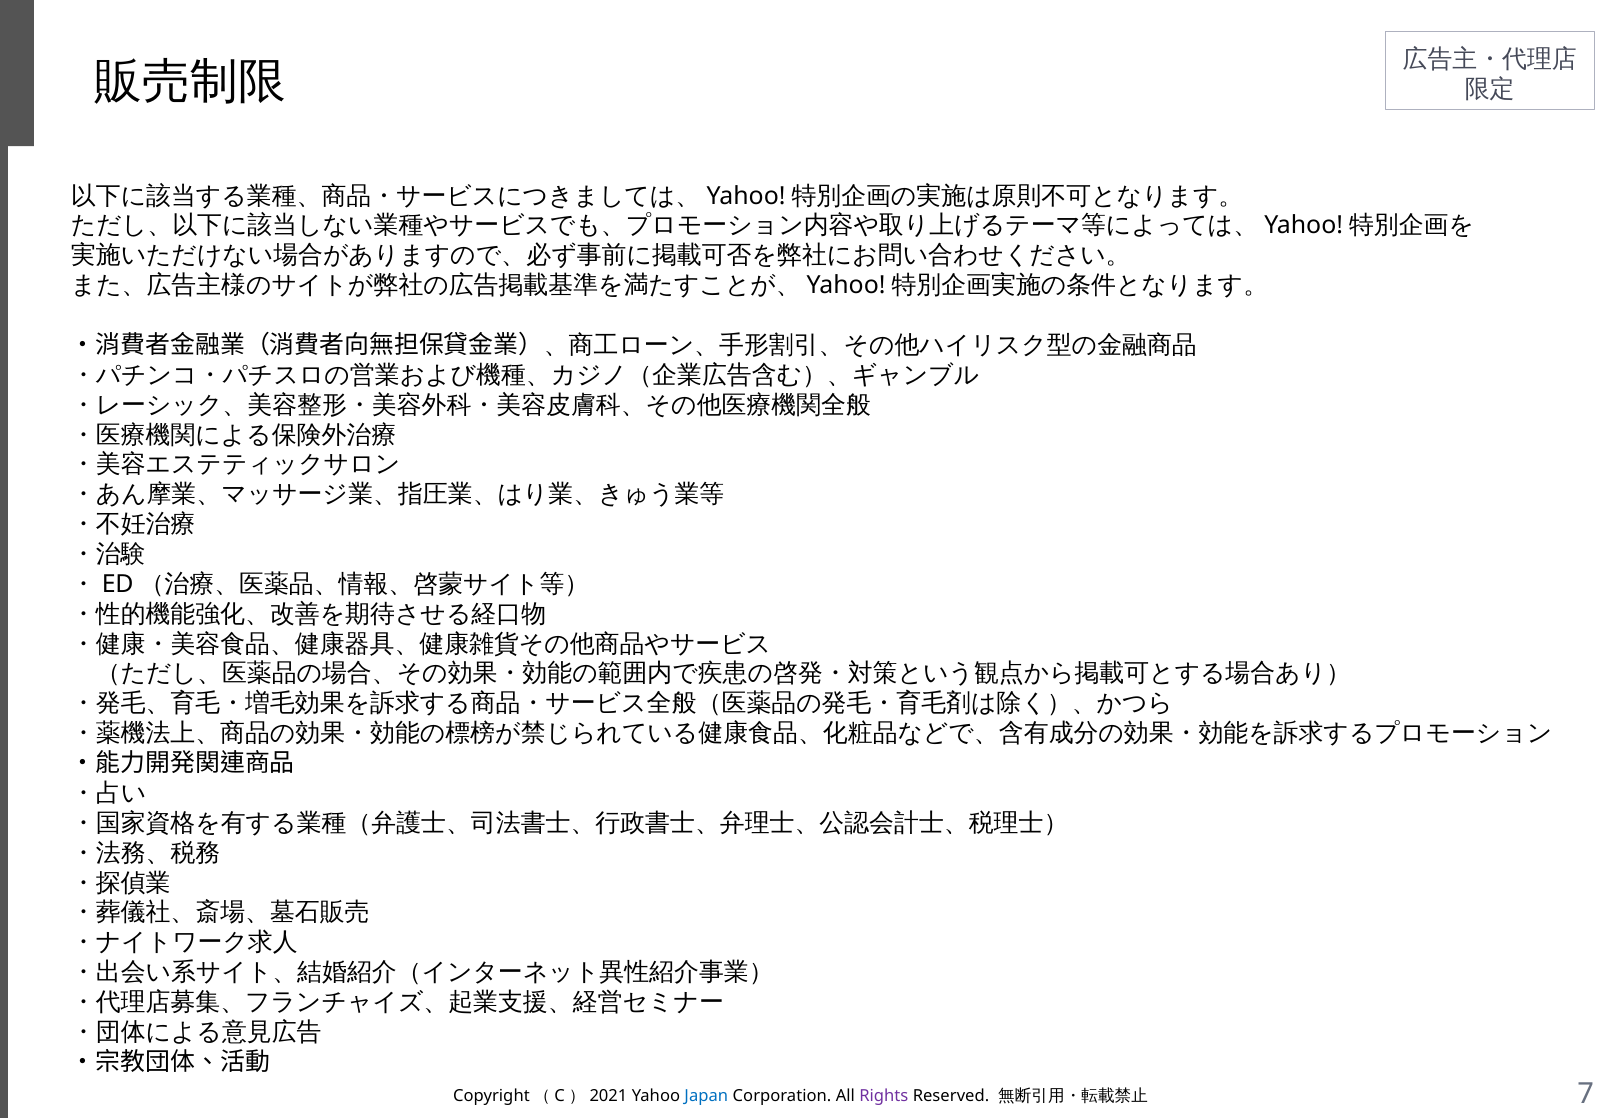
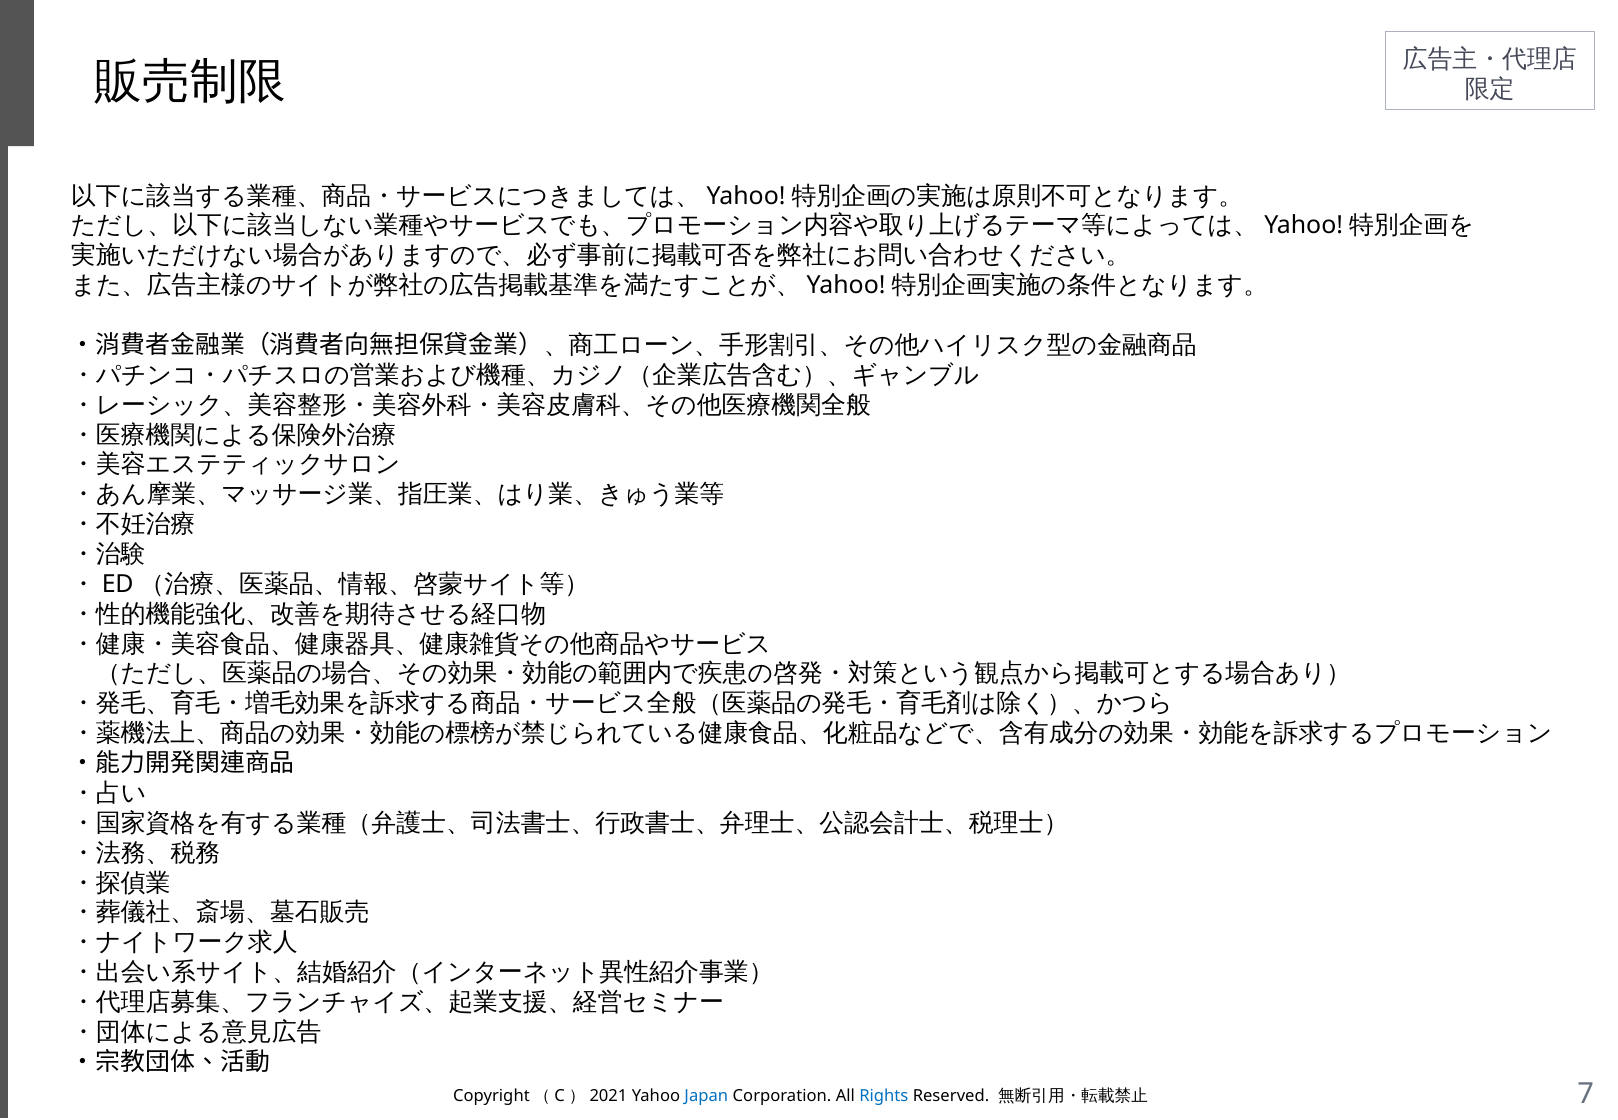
Rights colour: purple -> blue
